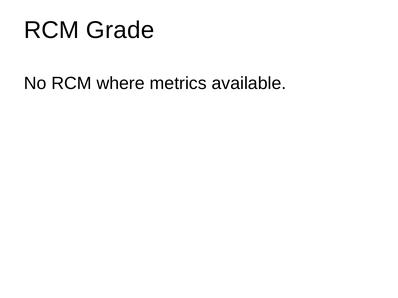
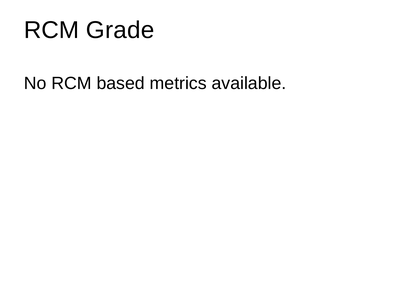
where: where -> based
